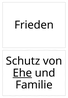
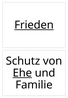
Frieden underline: none -> present
